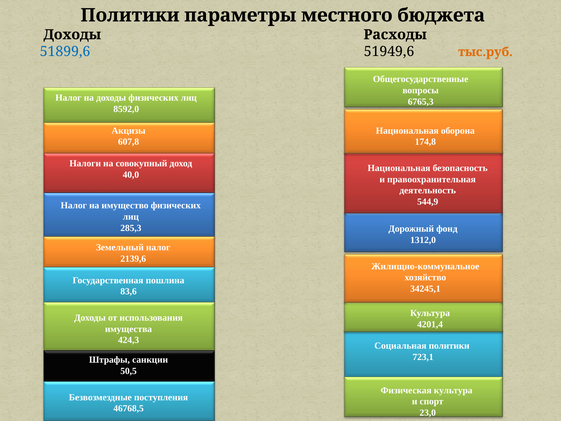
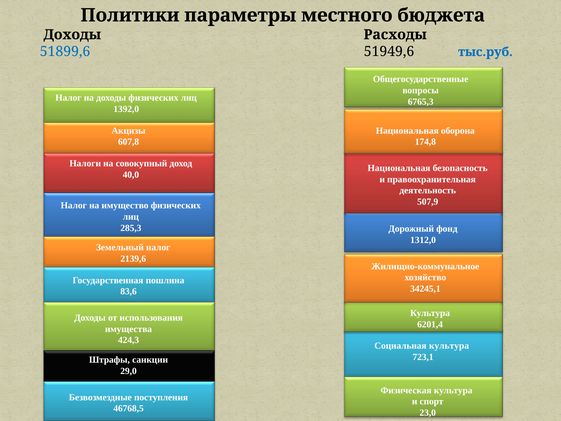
тыс.руб colour: orange -> blue
8592,0: 8592,0 -> 1392,0
544,9: 544,9 -> 507,9
4201,4: 4201,4 -> 6201,4
Социальная политики: политики -> культура
50,5: 50,5 -> 29,0
